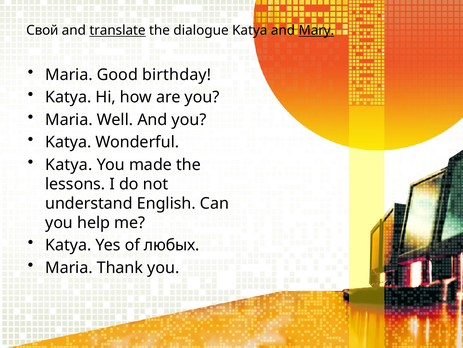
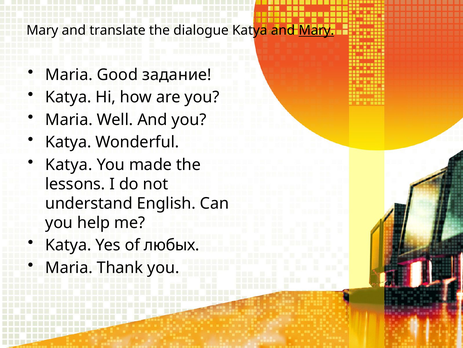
Свой at (42, 30): Свой -> Mary
translate underline: present -> none
birthday: birthday -> задание
